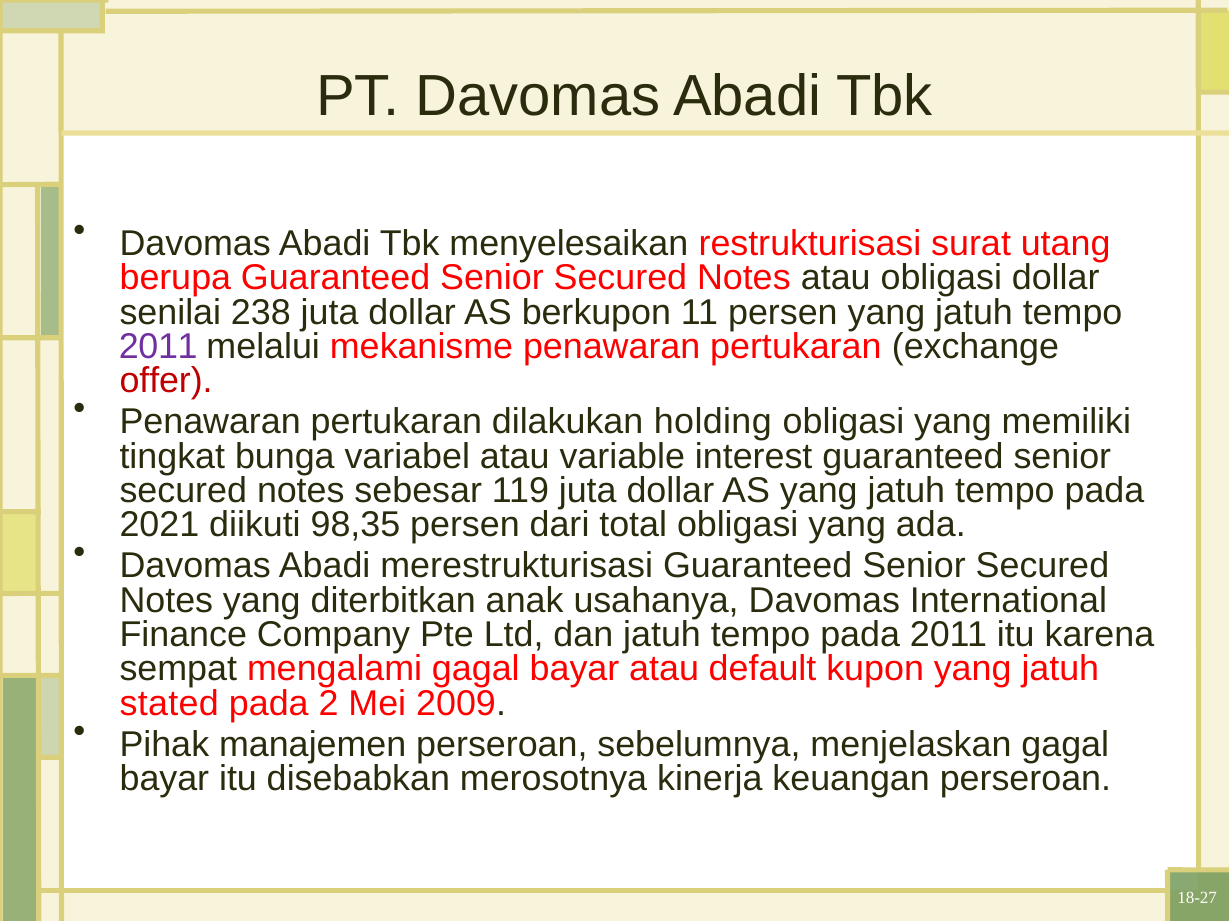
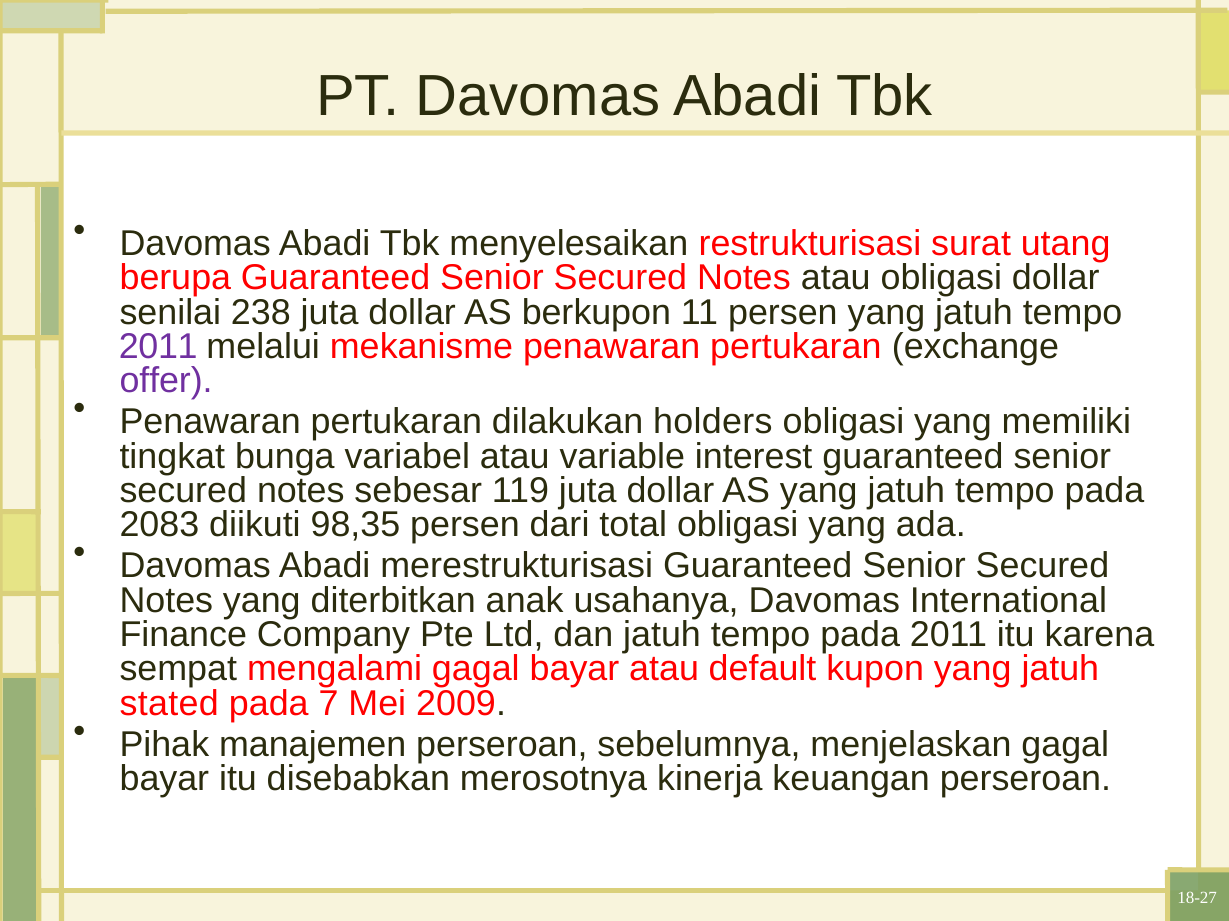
offer colour: red -> purple
holding: holding -> holders
2021: 2021 -> 2083
2: 2 -> 7
